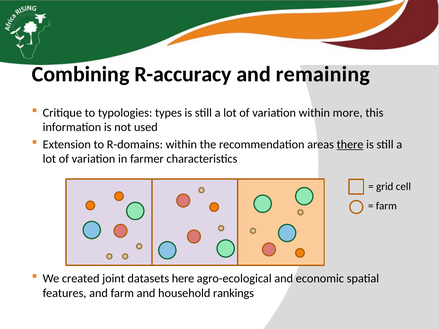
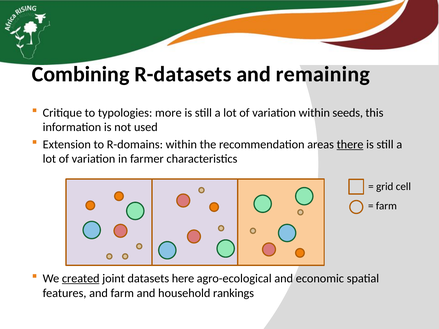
R-accuracy: R-accuracy -> R-datasets
types: types -> more
more: more -> seeds
created underline: none -> present
